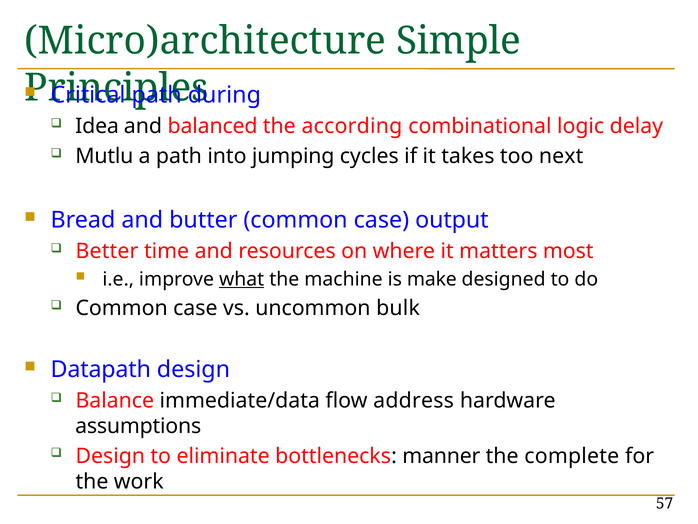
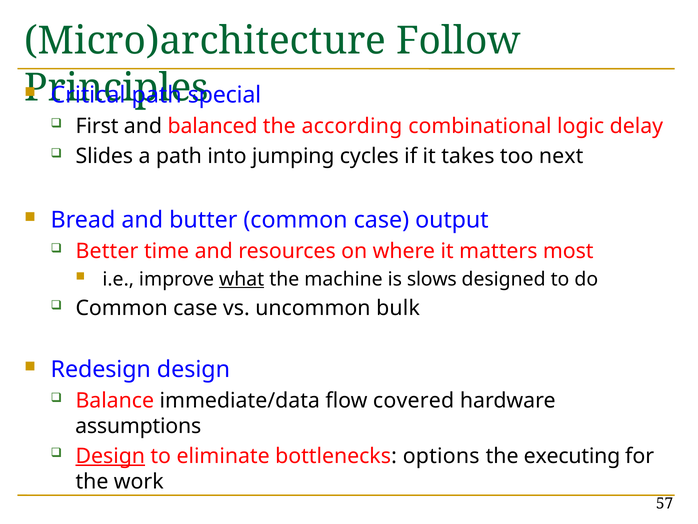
Simple: Simple -> Follow
during: during -> special
Idea: Idea -> First
Mutlu: Mutlu -> Slides
make: make -> slows
Datapath: Datapath -> Redesign
address: address -> covered
Design at (110, 456) underline: none -> present
manner: manner -> options
complete: complete -> executing
